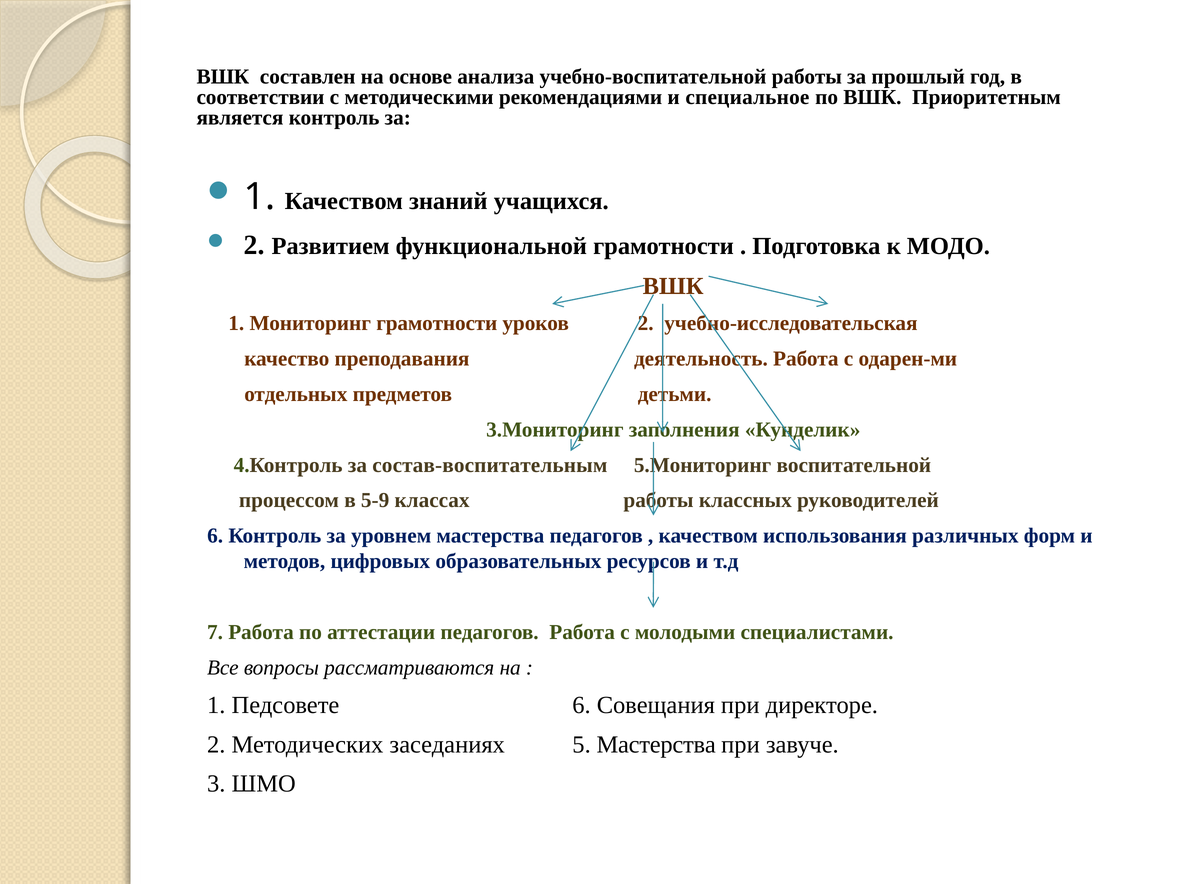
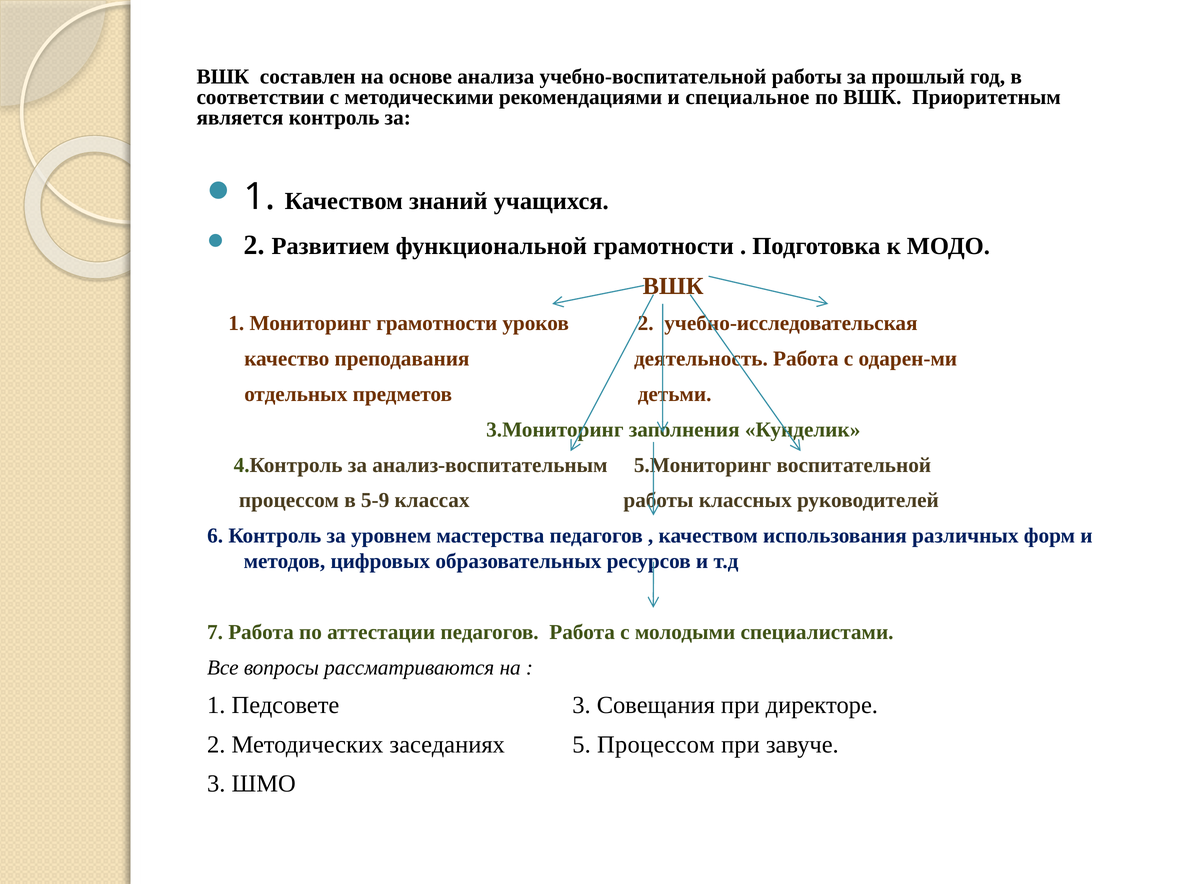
состав-воспитательным: состав-воспитательным -> анализ-воспитательным
Педсовете 6: 6 -> 3
5 Мастерства: Мастерства -> Процессом
